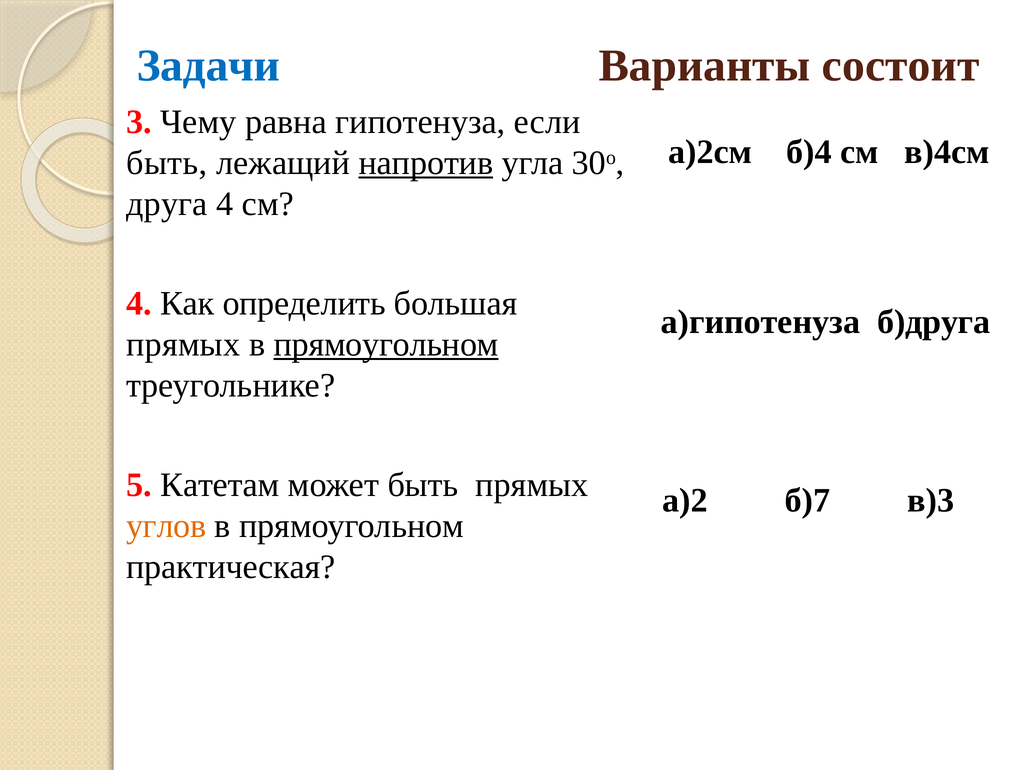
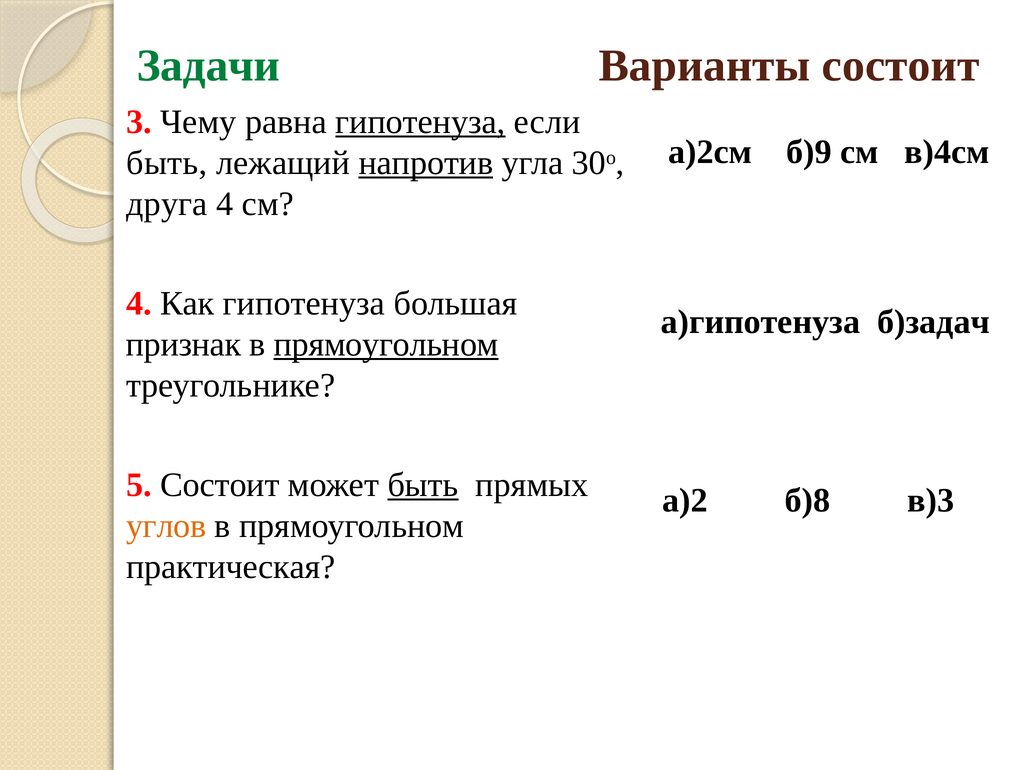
Задачи colour: blue -> green
гипотенуза at (420, 122) underline: none -> present
б)4: б)4 -> б)9
Как определить: определить -> гипотенуза
б)друга: б)друга -> б)задач
прямых at (183, 344): прямых -> признак
5 Катетам: Катетам -> Состоит
быть at (423, 484) underline: none -> present
б)7: б)7 -> б)8
